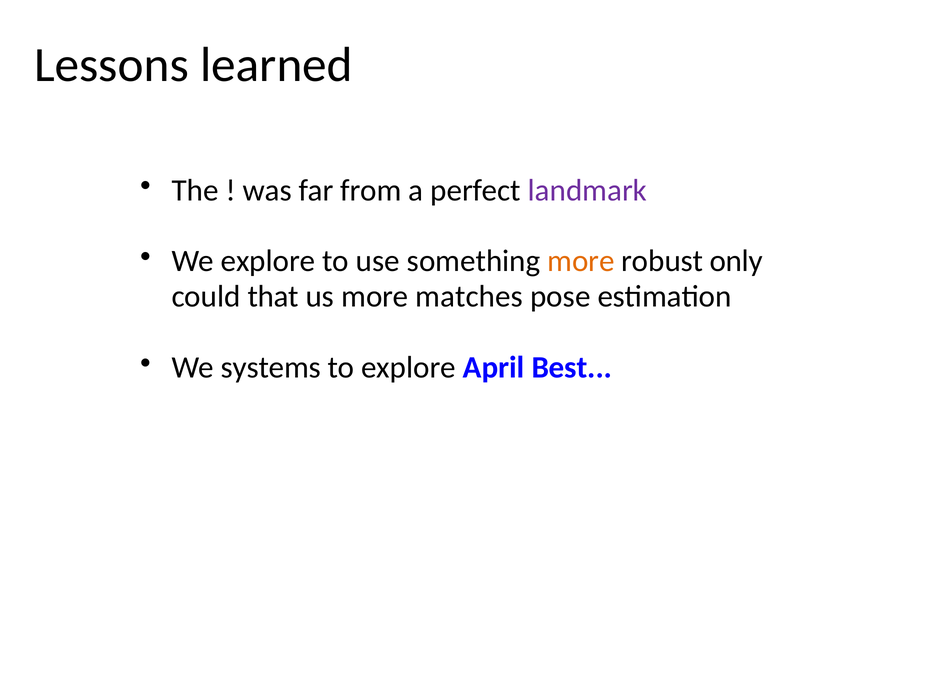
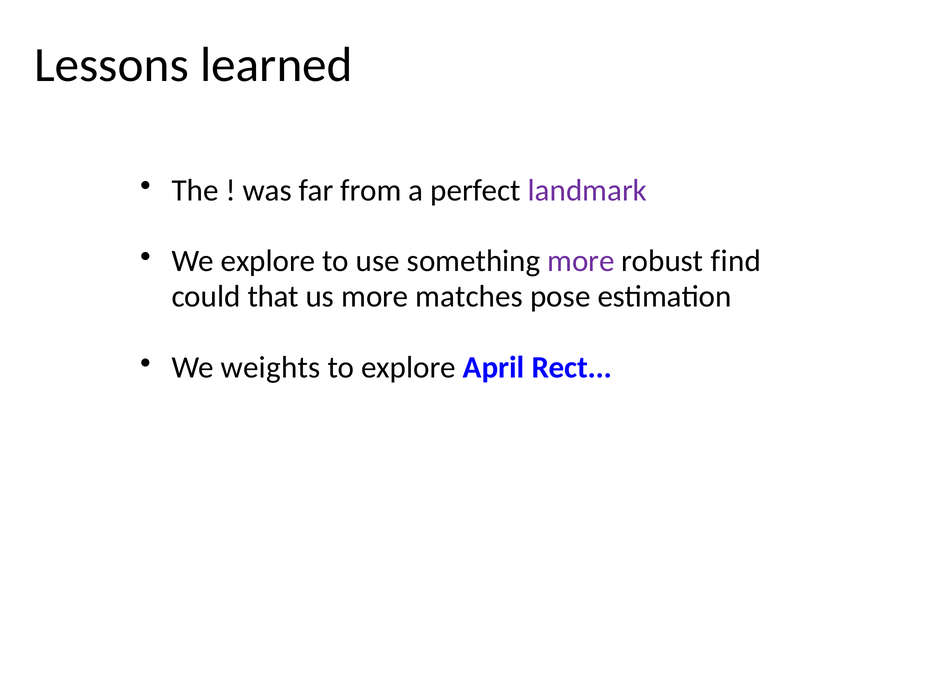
more at (581, 261) colour: orange -> purple
only: only -> find
systems: systems -> weights
Best: Best -> Rect
